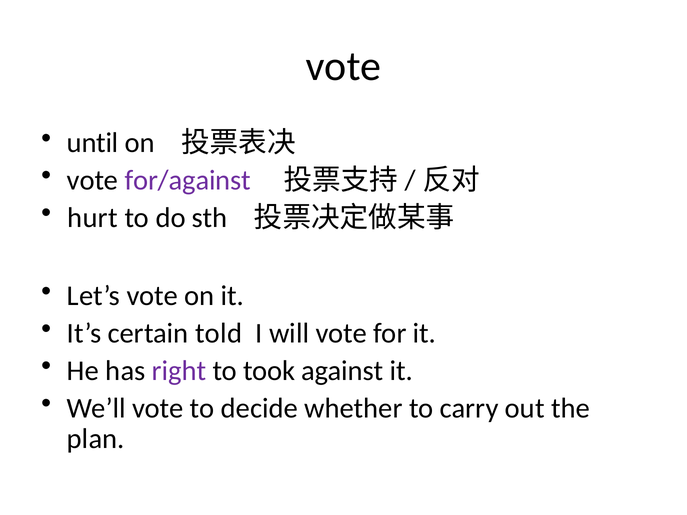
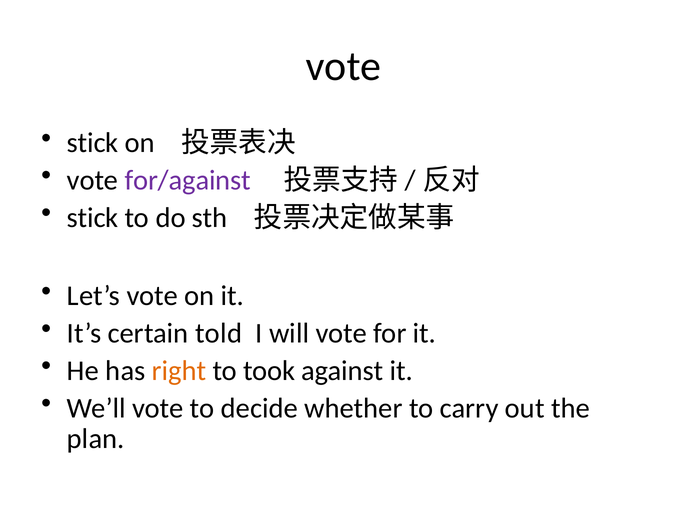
until at (93, 143): until -> stick
hurt at (92, 218): hurt -> stick
right colour: purple -> orange
